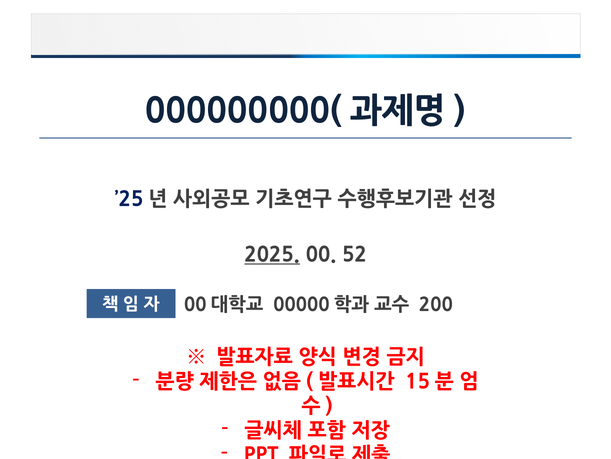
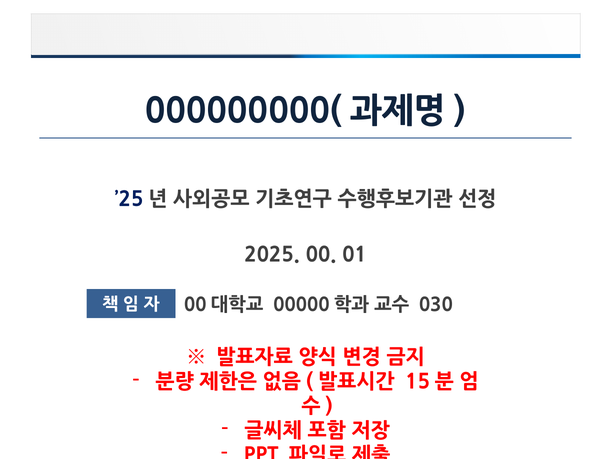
2025 underline: present -> none
52: 52 -> 01
200: 200 -> 030
